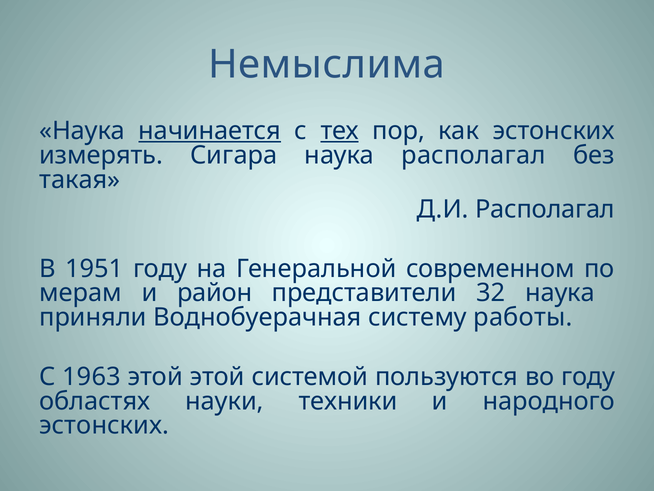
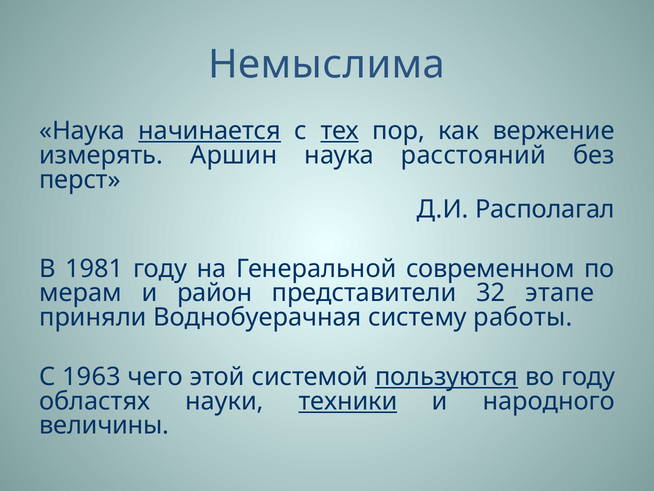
как эстонских: эстонских -> вержение
Сигара: Сигара -> Аршин
наука располагал: располагал -> расстояний
такая: такая -> перст
1951: 1951 -> 1981
32 наука: наука -> этапе
1963 этой: этой -> чего
пользуются underline: none -> present
техники underline: none -> present
эстонских at (104, 425): эстонских -> величины
